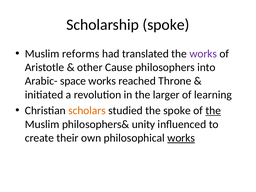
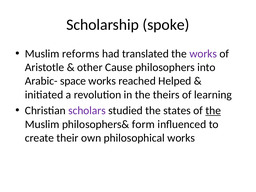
Throne: Throne -> Helped
larger: larger -> theirs
scholars colour: orange -> purple
the spoke: spoke -> states
unity: unity -> form
works at (181, 138) underline: present -> none
